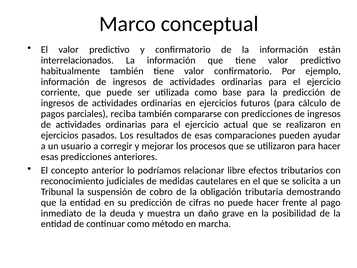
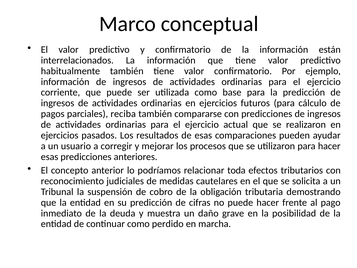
libre: libre -> toda
método: método -> perdido
